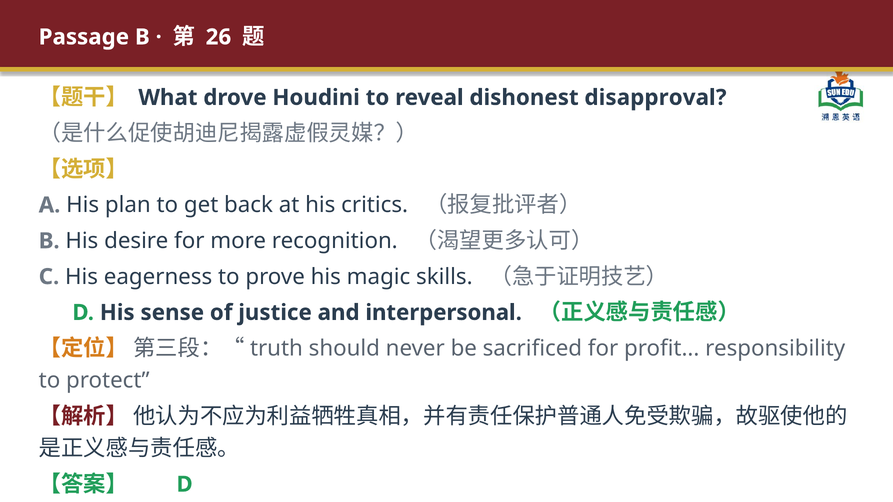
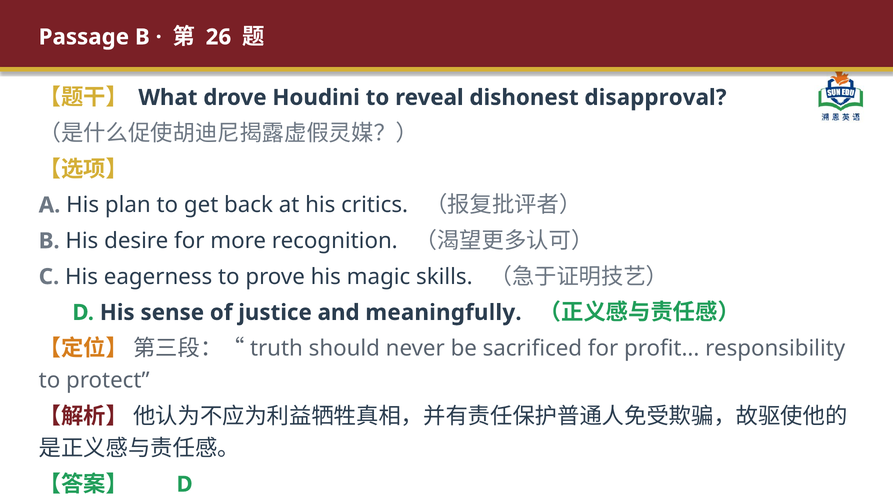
interpersonal: interpersonal -> meaningfully
